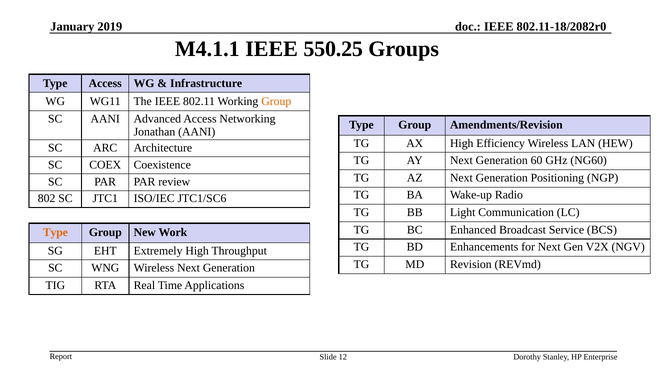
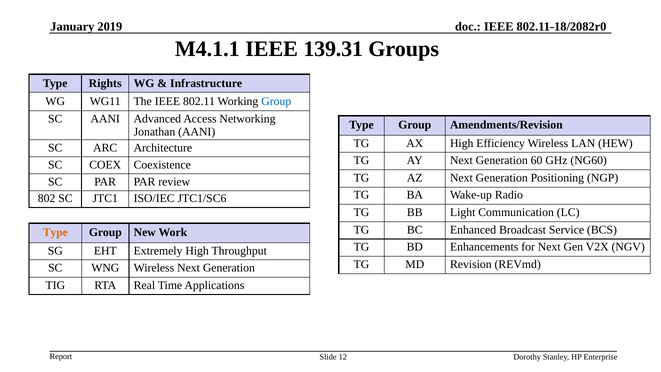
550.25: 550.25 -> 139.31
Type Access: Access -> Rights
Group at (276, 101) colour: orange -> blue
